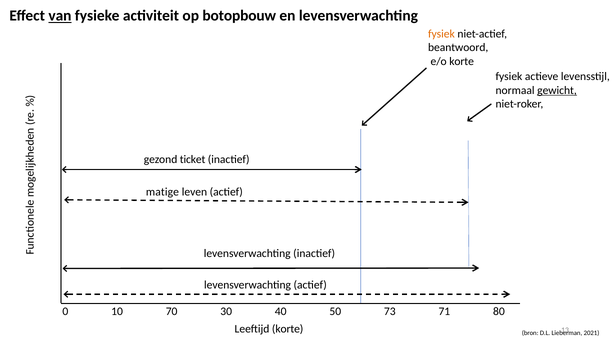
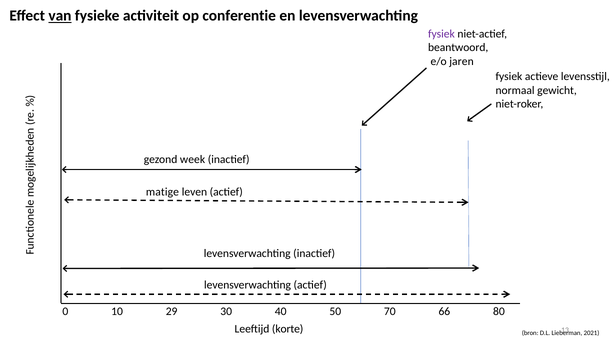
botopbouw: botopbouw -> conferentie
fysiek at (441, 34) colour: orange -> purple
e/o korte: korte -> jaren
gewicht underline: present -> none
ticket: ticket -> week
70: 70 -> 29
73: 73 -> 70
71: 71 -> 66
